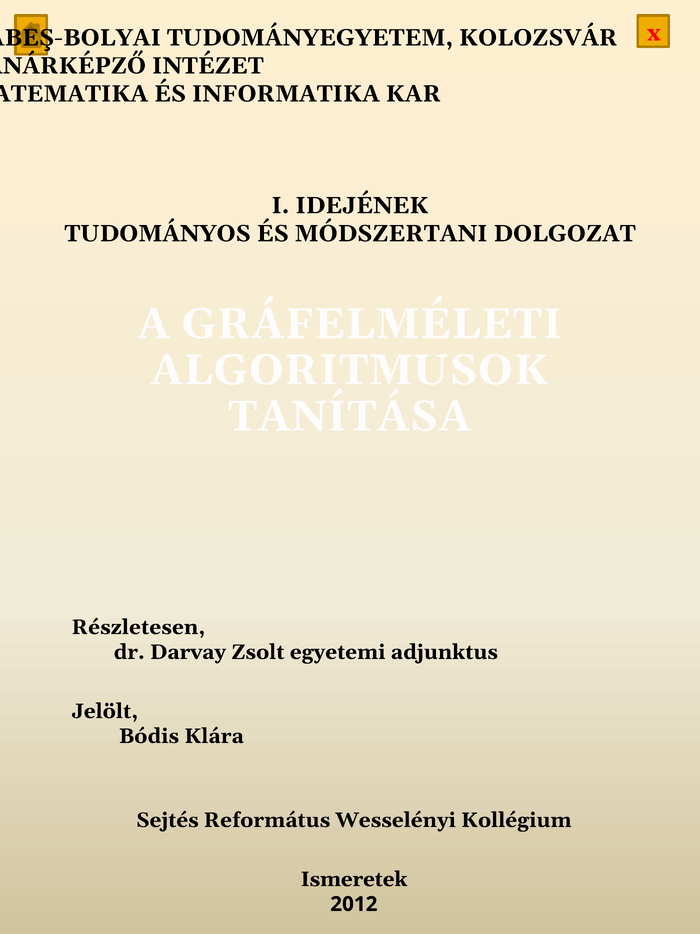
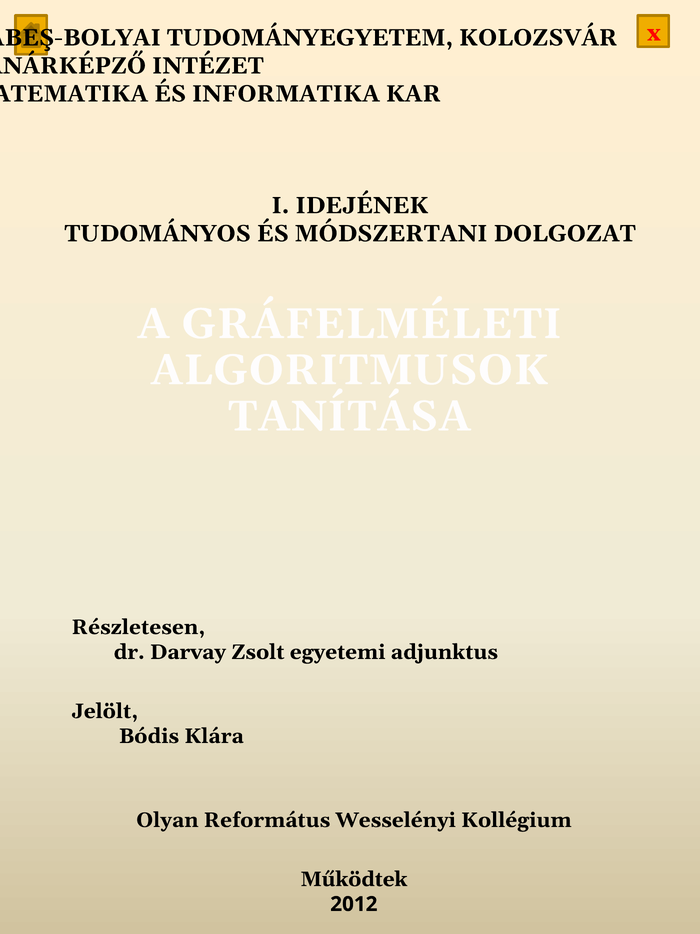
Sejtés: Sejtés -> Olyan
Ismeretek: Ismeretek -> Működtek
